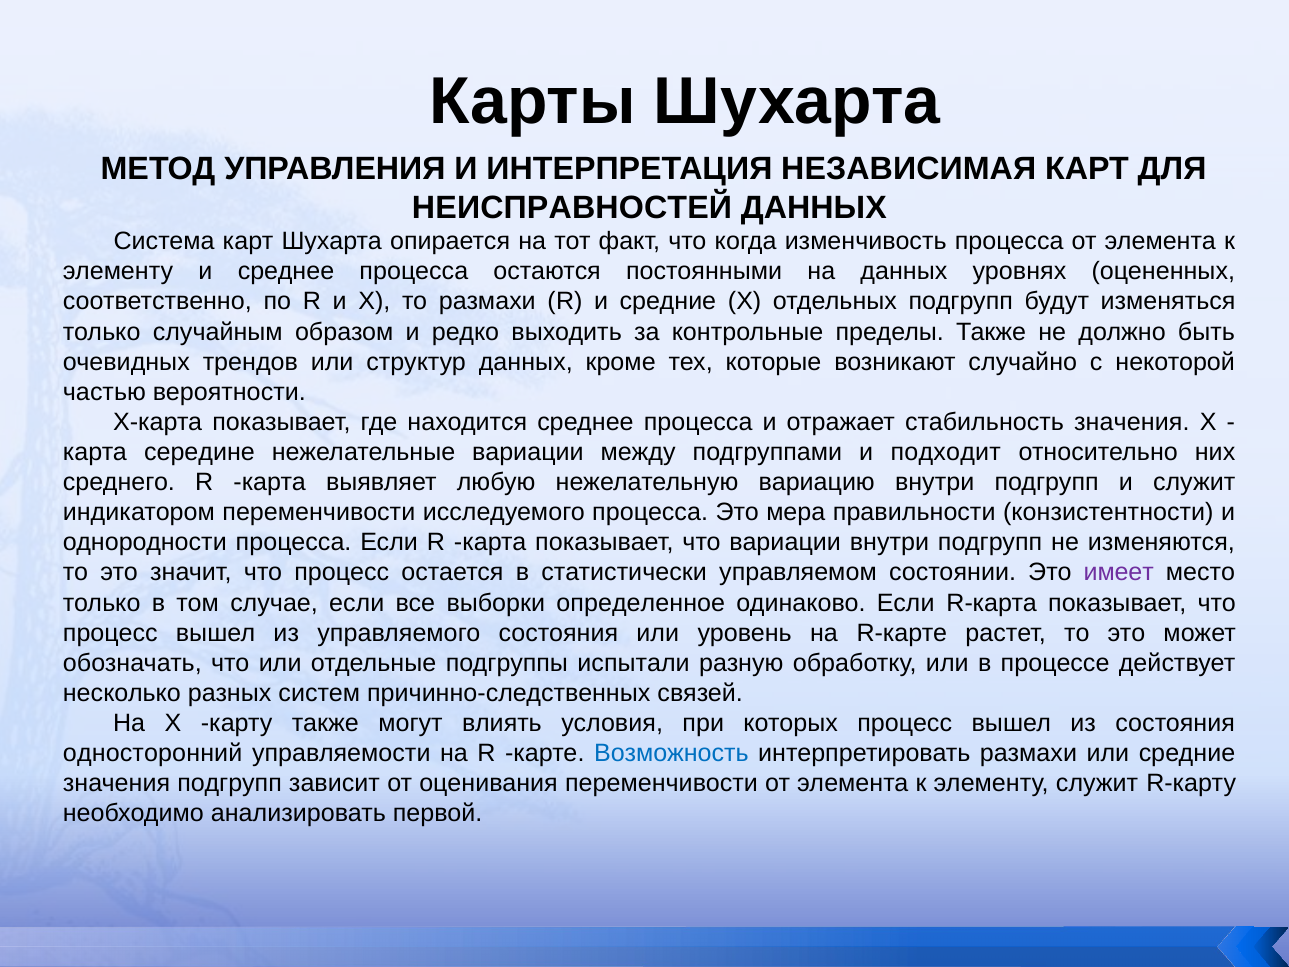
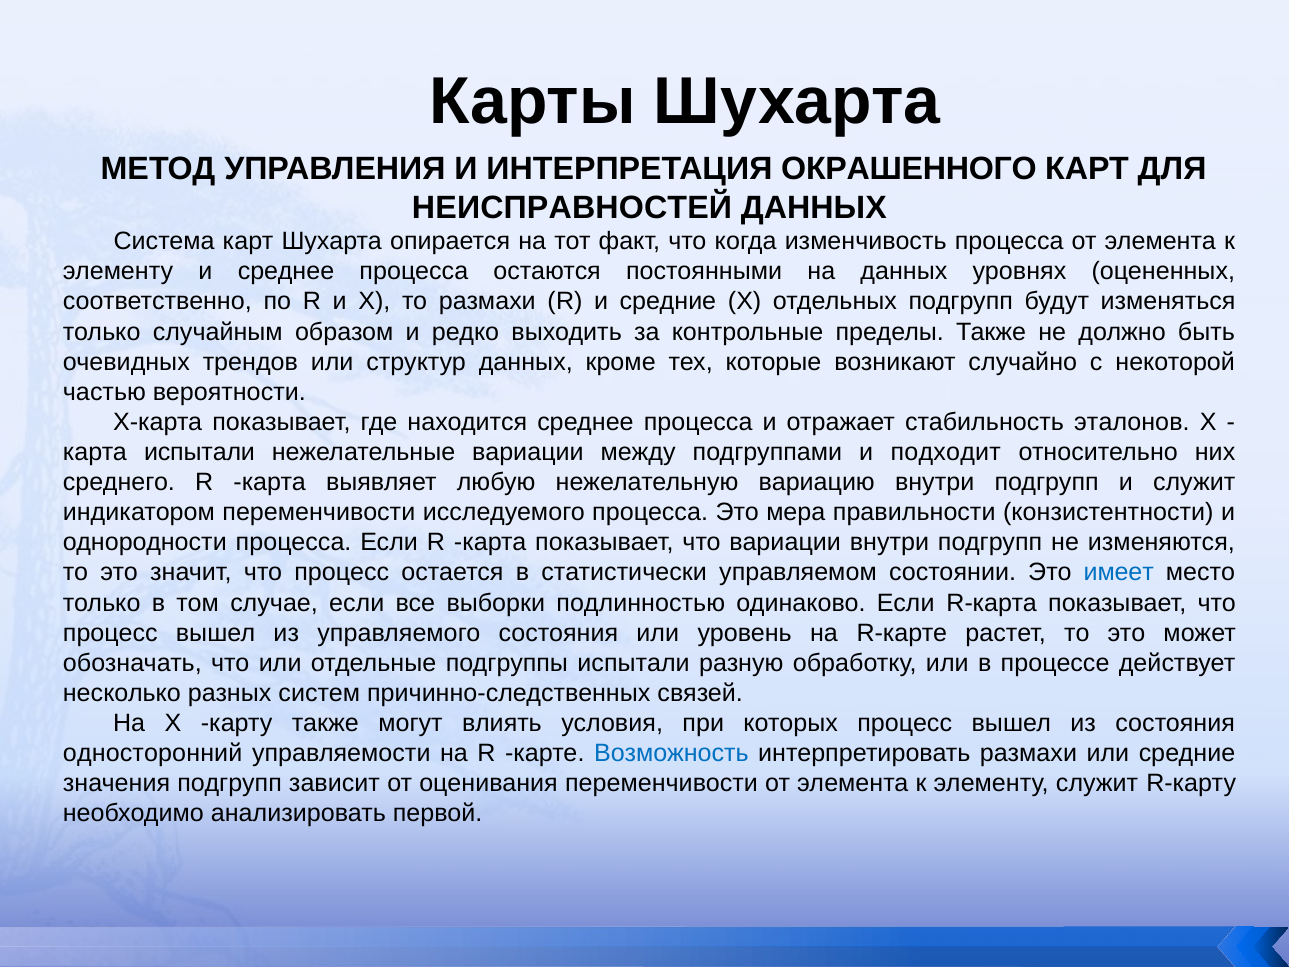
НЕЗАВИСИМАЯ: НЕЗАВИСИМАЯ -> ОКРАШЕННОГО
стабильность значения: значения -> эталонов
карта середине: середине -> испытали
имеет colour: purple -> blue
определенное: определенное -> подлинностью
